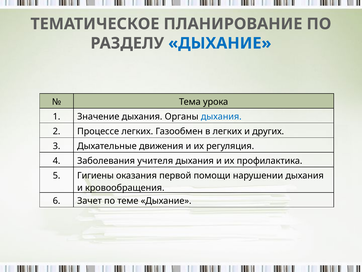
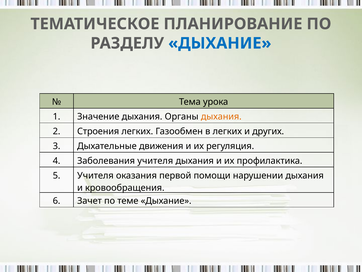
дыхания at (221, 116) colour: blue -> orange
Процессе: Процессе -> Строения
5 Гигиены: Гигиены -> Учителя
